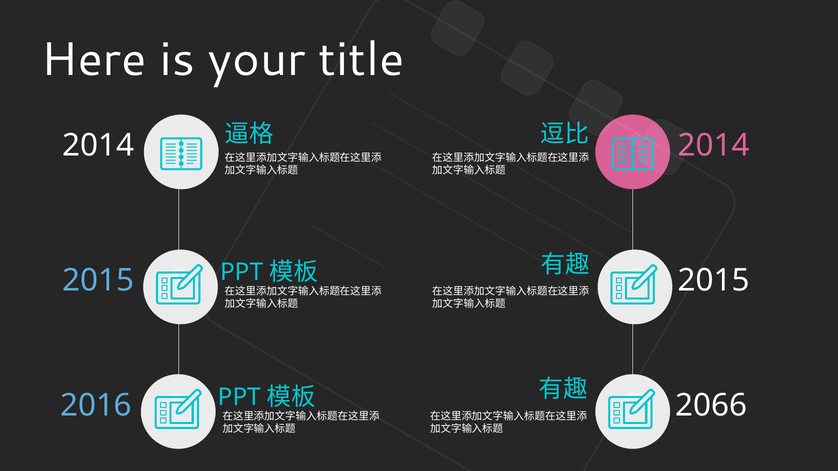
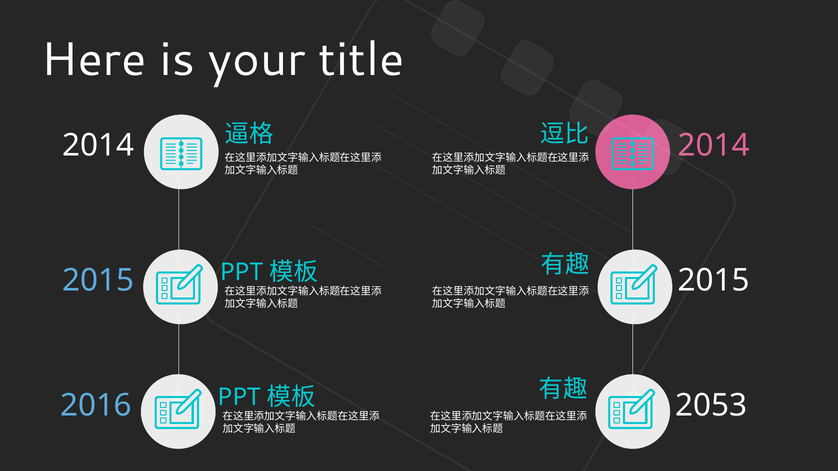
2066: 2066 -> 2053
